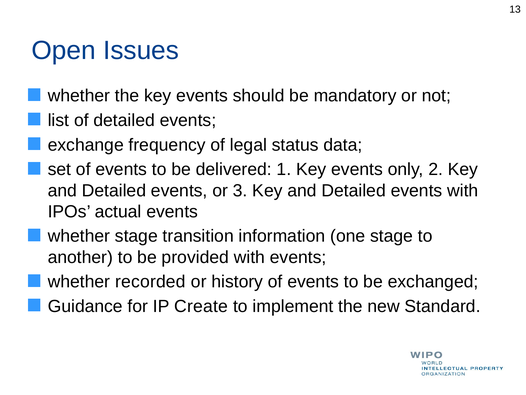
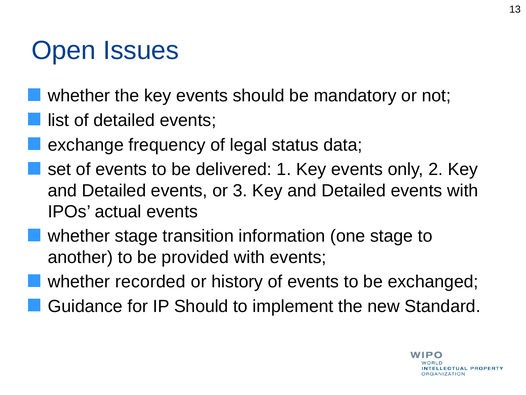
IP Create: Create -> Should
